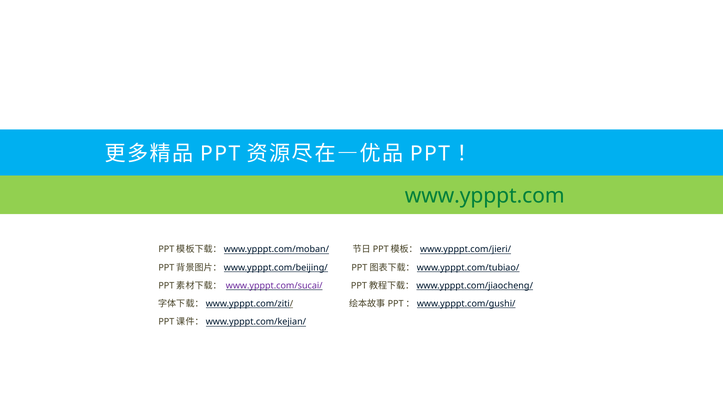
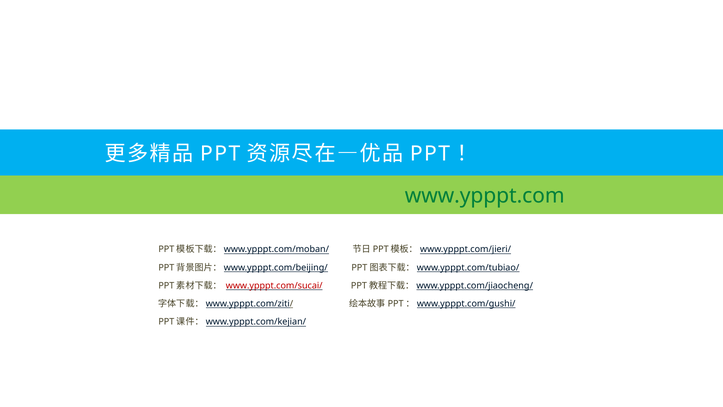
www.ypppt.com/sucai/ colour: purple -> red
